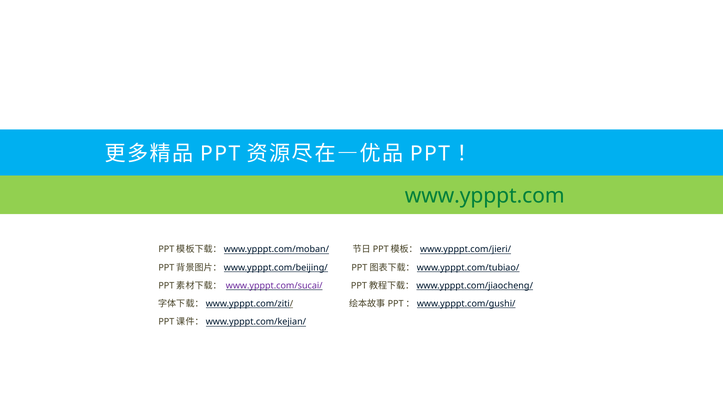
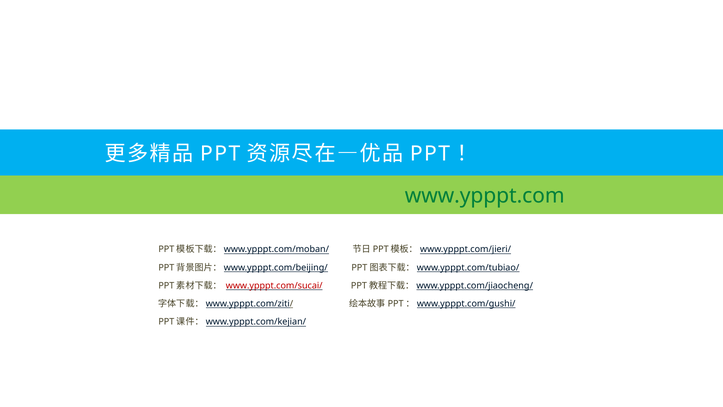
www.ypppt.com/sucai/ colour: purple -> red
